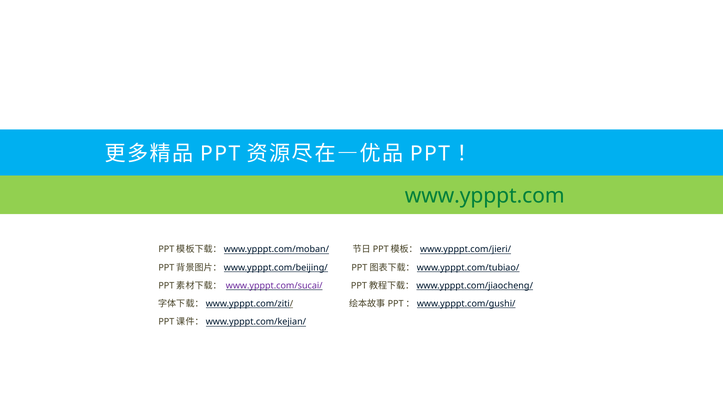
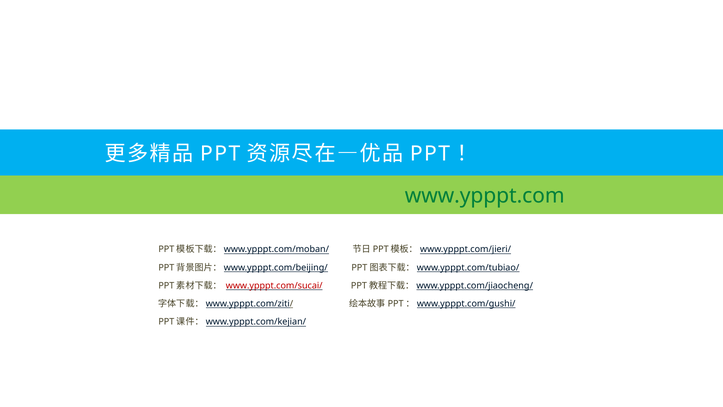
www.ypppt.com/sucai/ colour: purple -> red
